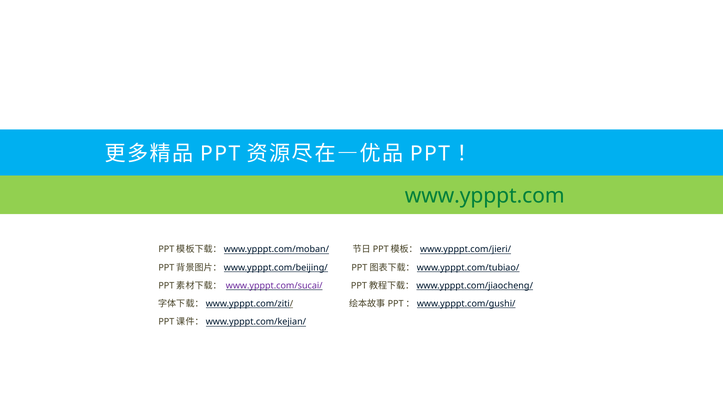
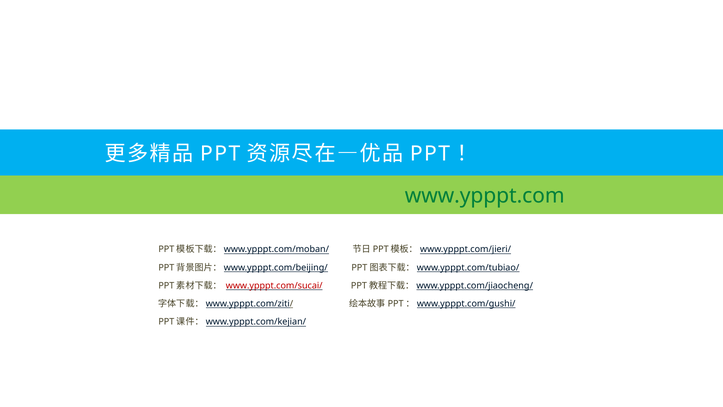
www.ypppt.com/sucai/ colour: purple -> red
